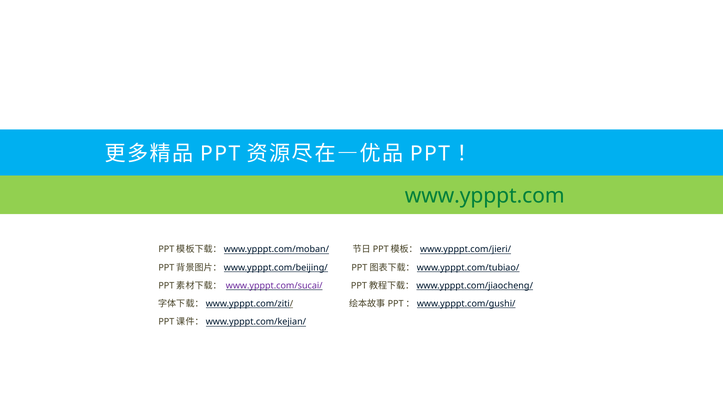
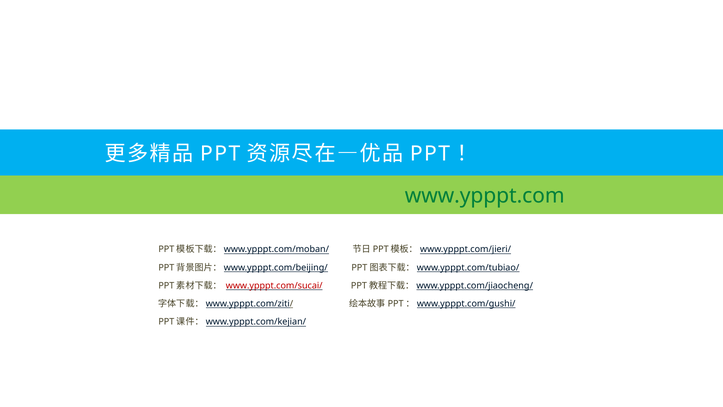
www.ypppt.com/sucai/ colour: purple -> red
